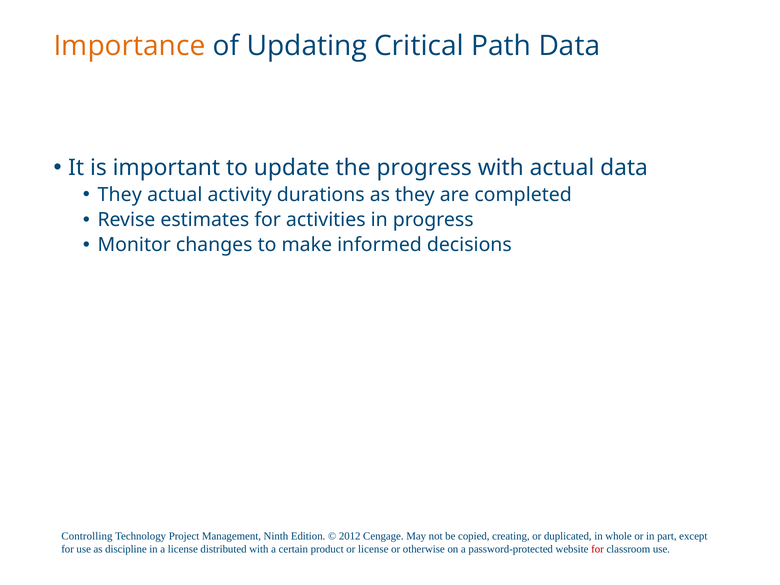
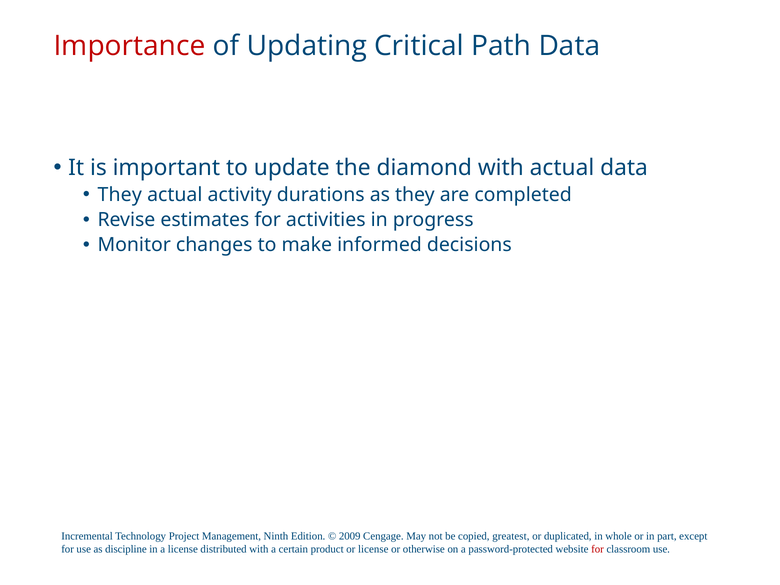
Importance colour: orange -> red
the progress: progress -> diamond
Controlling: Controlling -> Incremental
2012: 2012 -> 2009
creating: creating -> greatest
